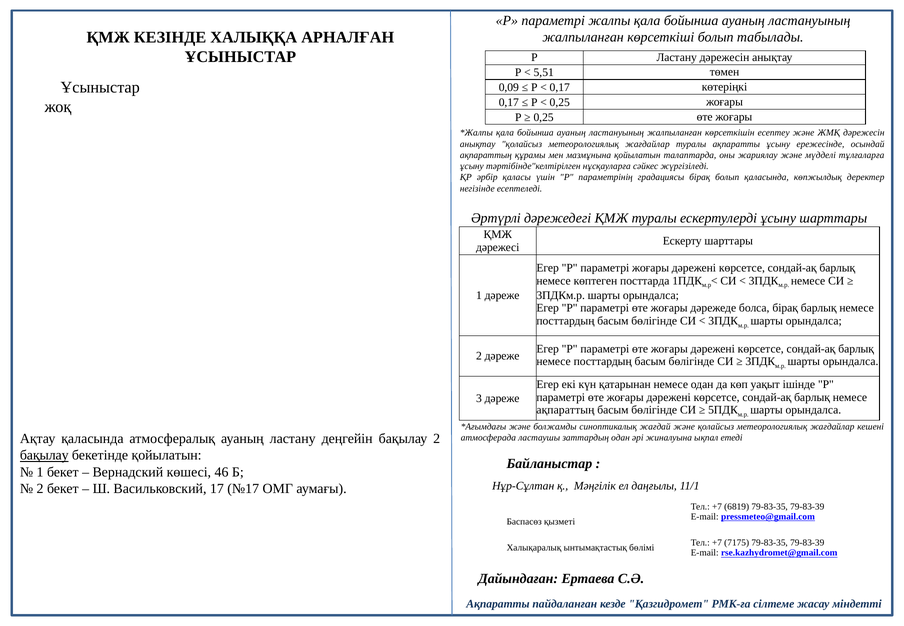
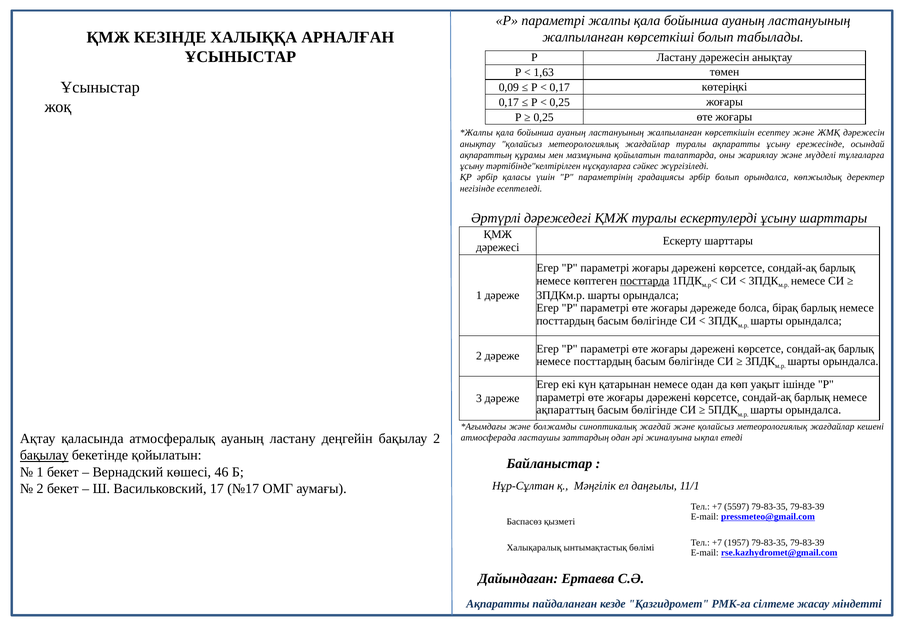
5,51: 5,51 -> 1,63
градациясы бірақ: бірақ -> әрбір
болып қаласында: қаласында -> орындалса
посттарда underline: none -> present
6819: 6819 -> 5597
7175: 7175 -> 1957
